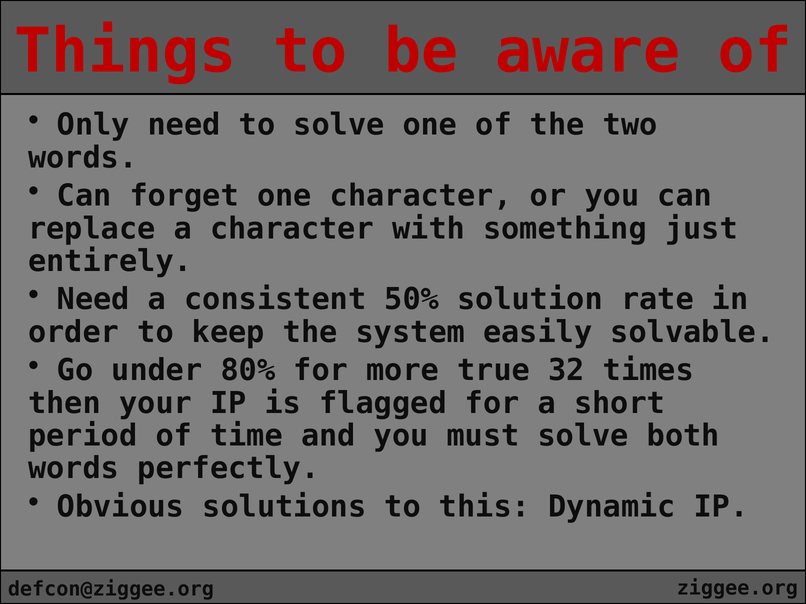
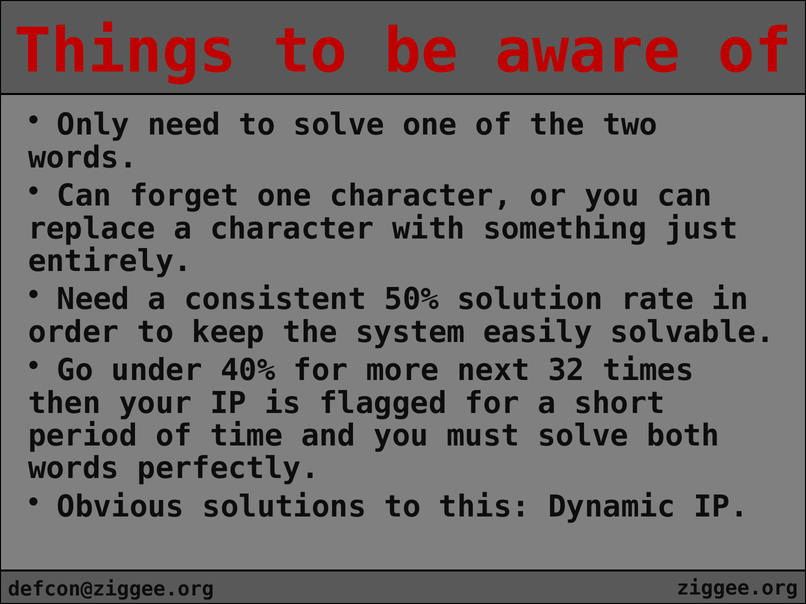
80%: 80% -> 40%
true: true -> next
